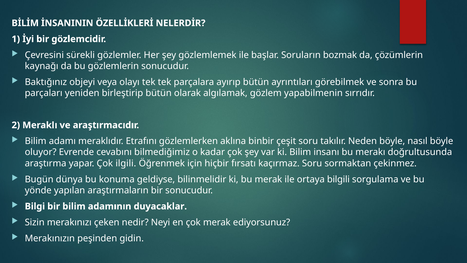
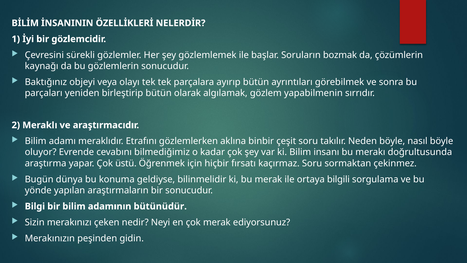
ilgili: ilgili -> üstü
duyacaklar: duyacaklar -> bütünüdür
